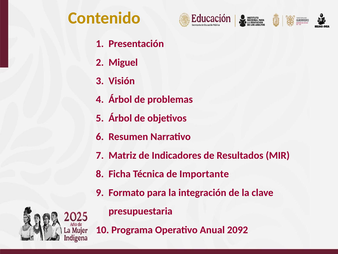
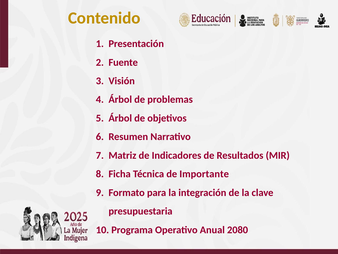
Miguel: Miguel -> Fuente
2092: 2092 -> 2080
